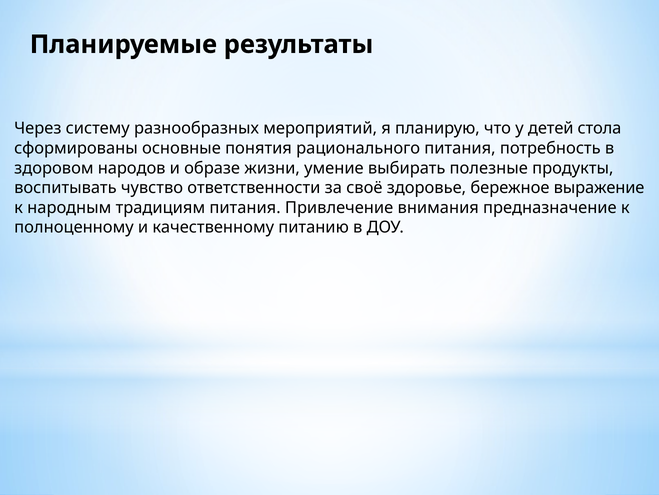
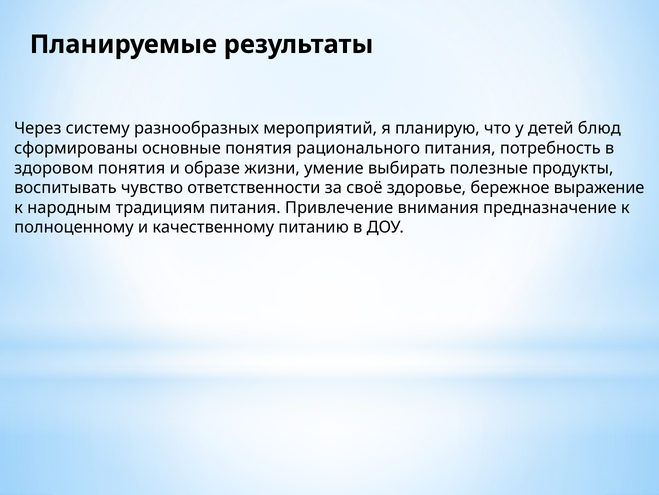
стола: стола -> блюд
здоровом народов: народов -> понятия
